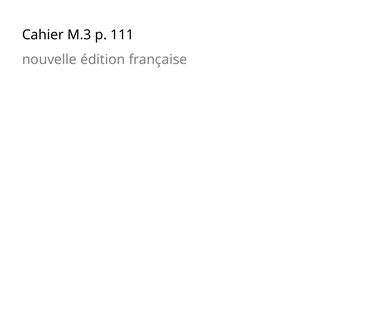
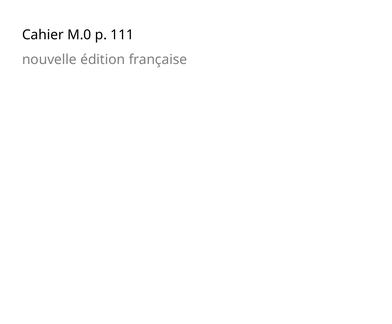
M.3: M.3 -> M.0
